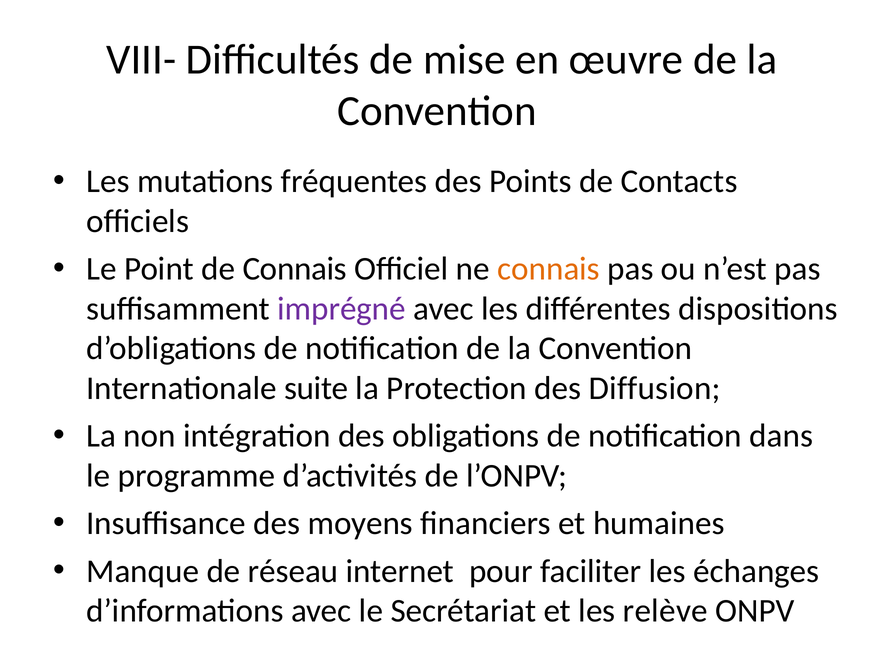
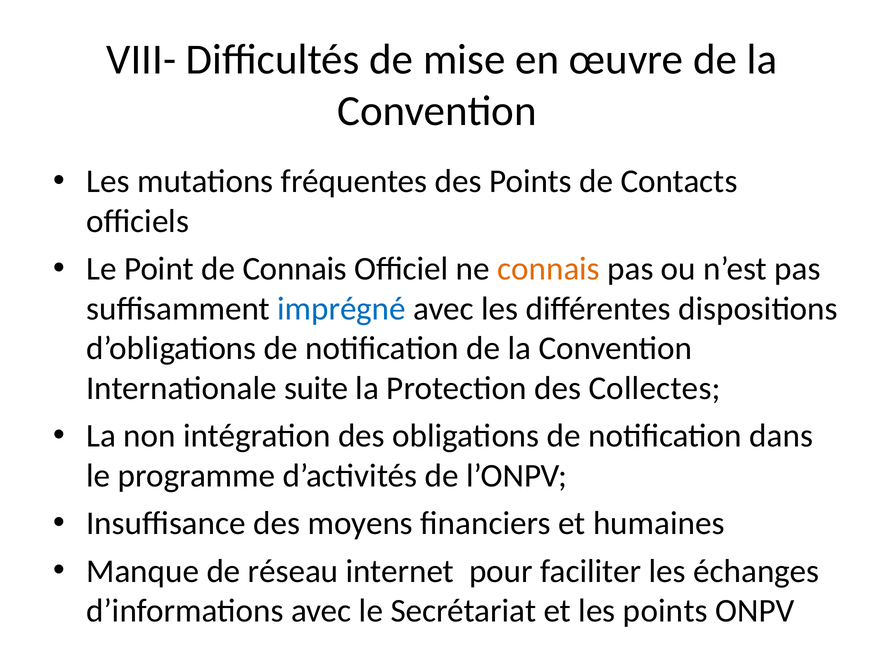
imprégné colour: purple -> blue
Diffusion: Diffusion -> Collectes
les relève: relève -> points
